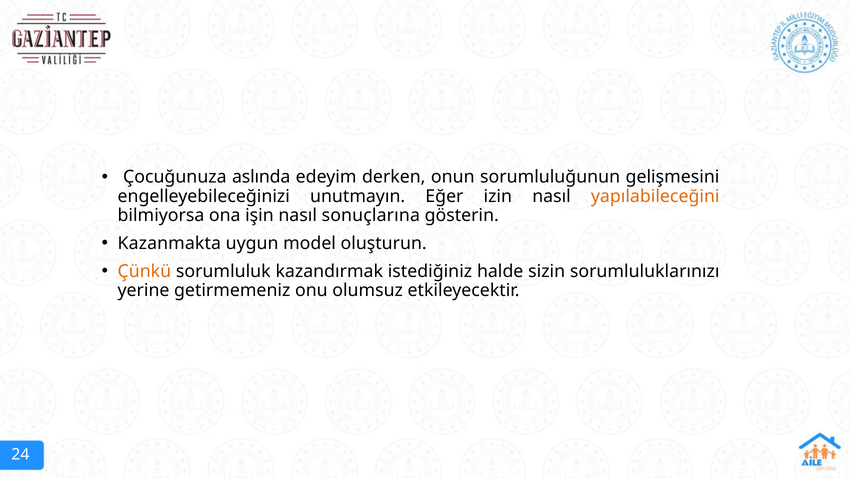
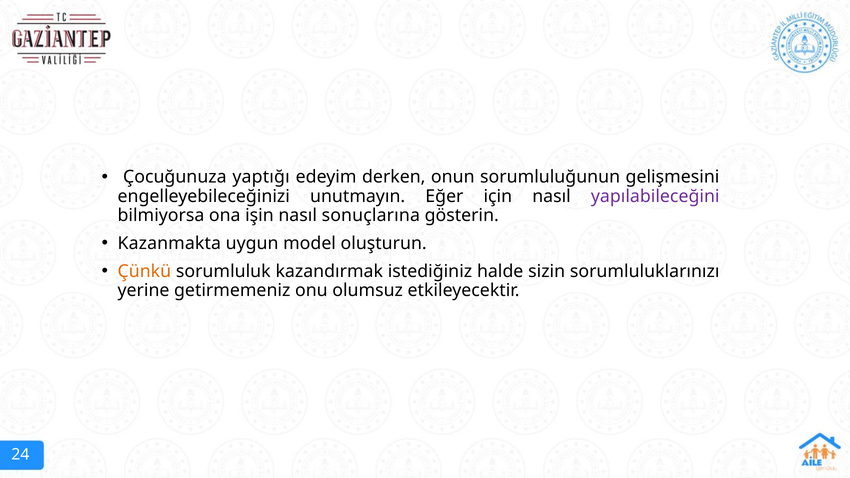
aslında: aslında -> yaptığı
izin: izin -> için
yapılabileceğini colour: orange -> purple
